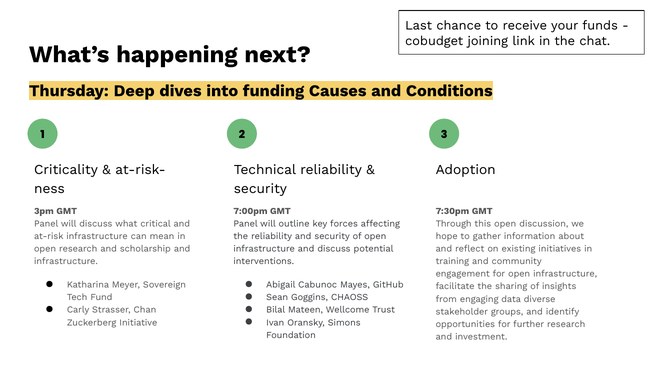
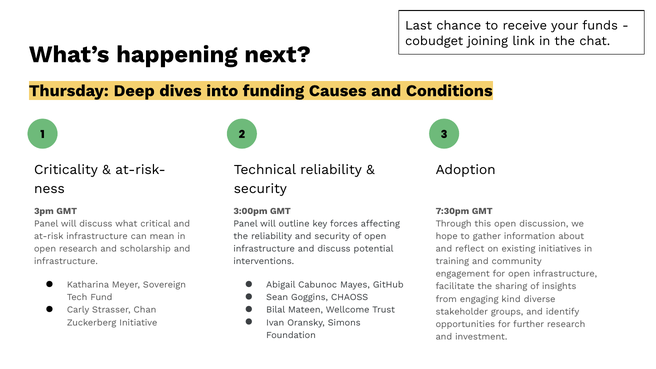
7:00pm: 7:00pm -> 3:00pm
data: data -> kind
